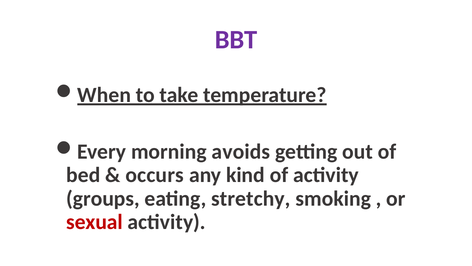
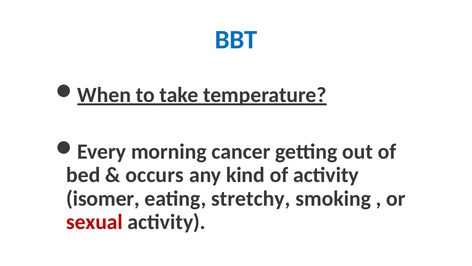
BBT colour: purple -> blue
avoids: avoids -> cancer
groups: groups -> isomer
